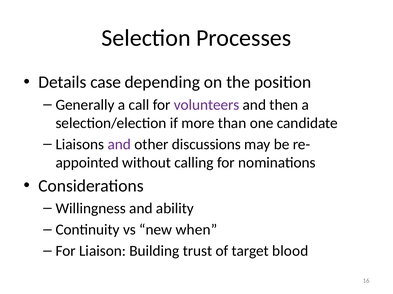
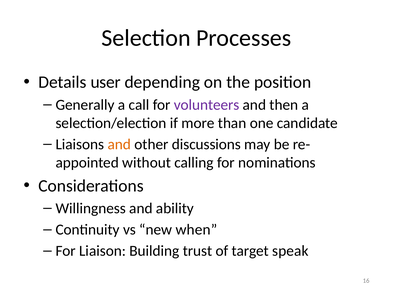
case: case -> user
and at (119, 145) colour: purple -> orange
blood: blood -> speak
